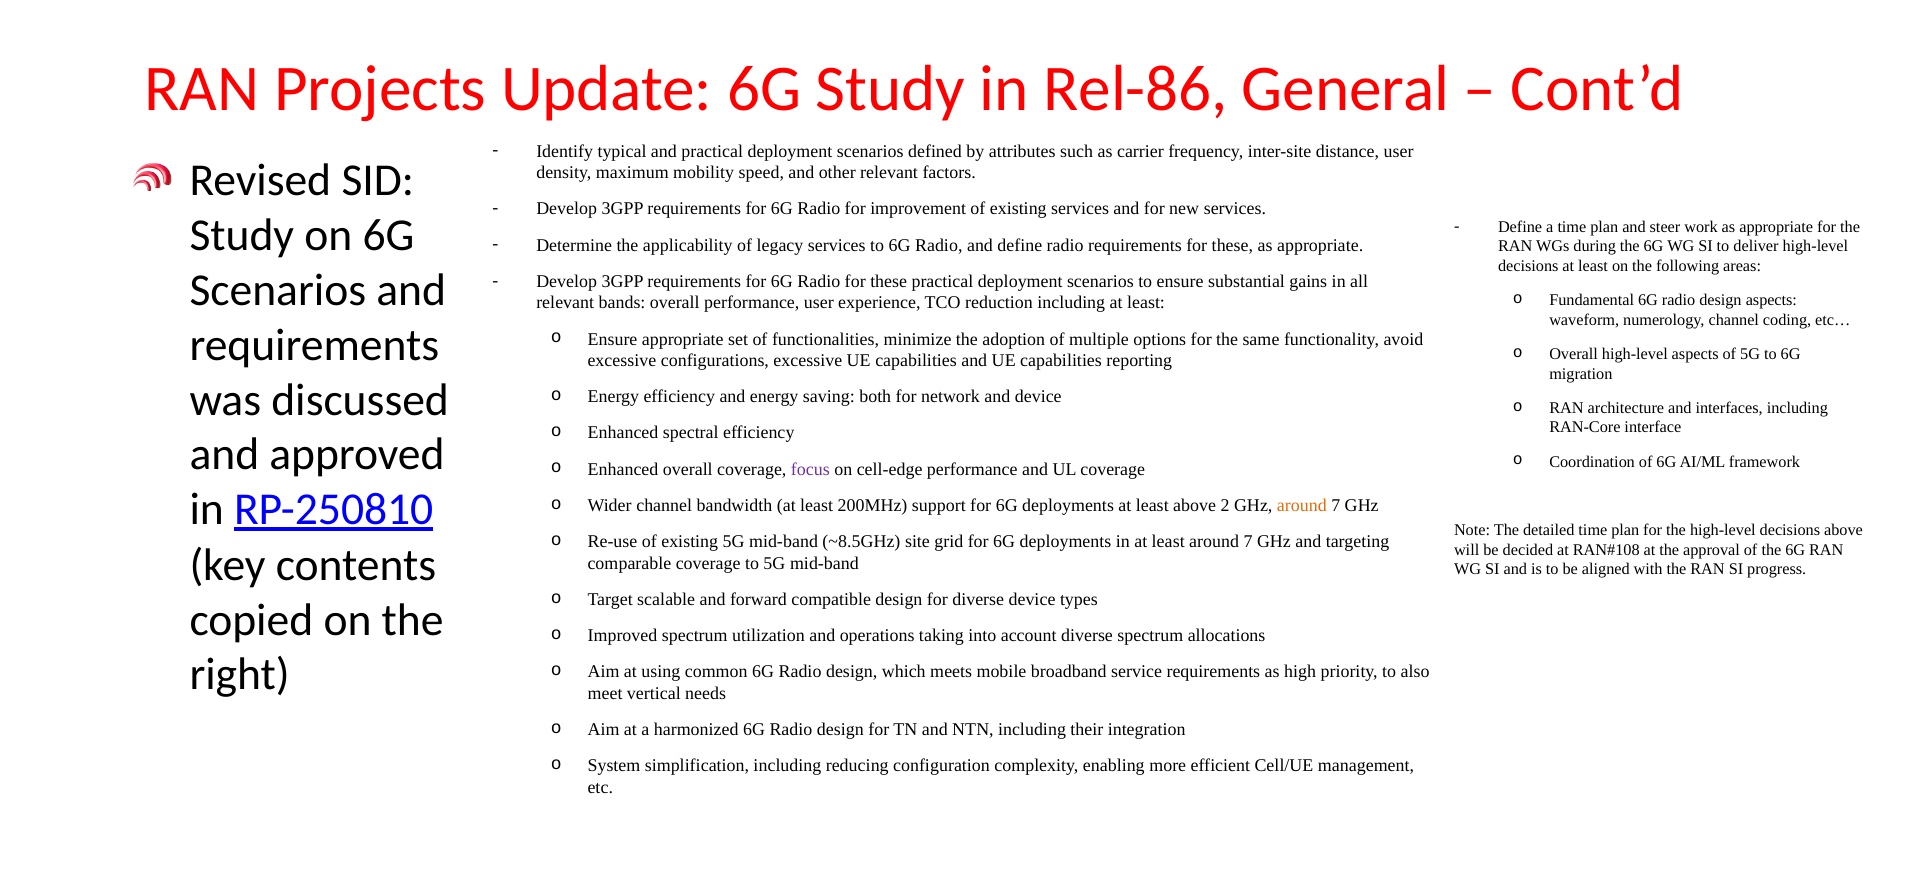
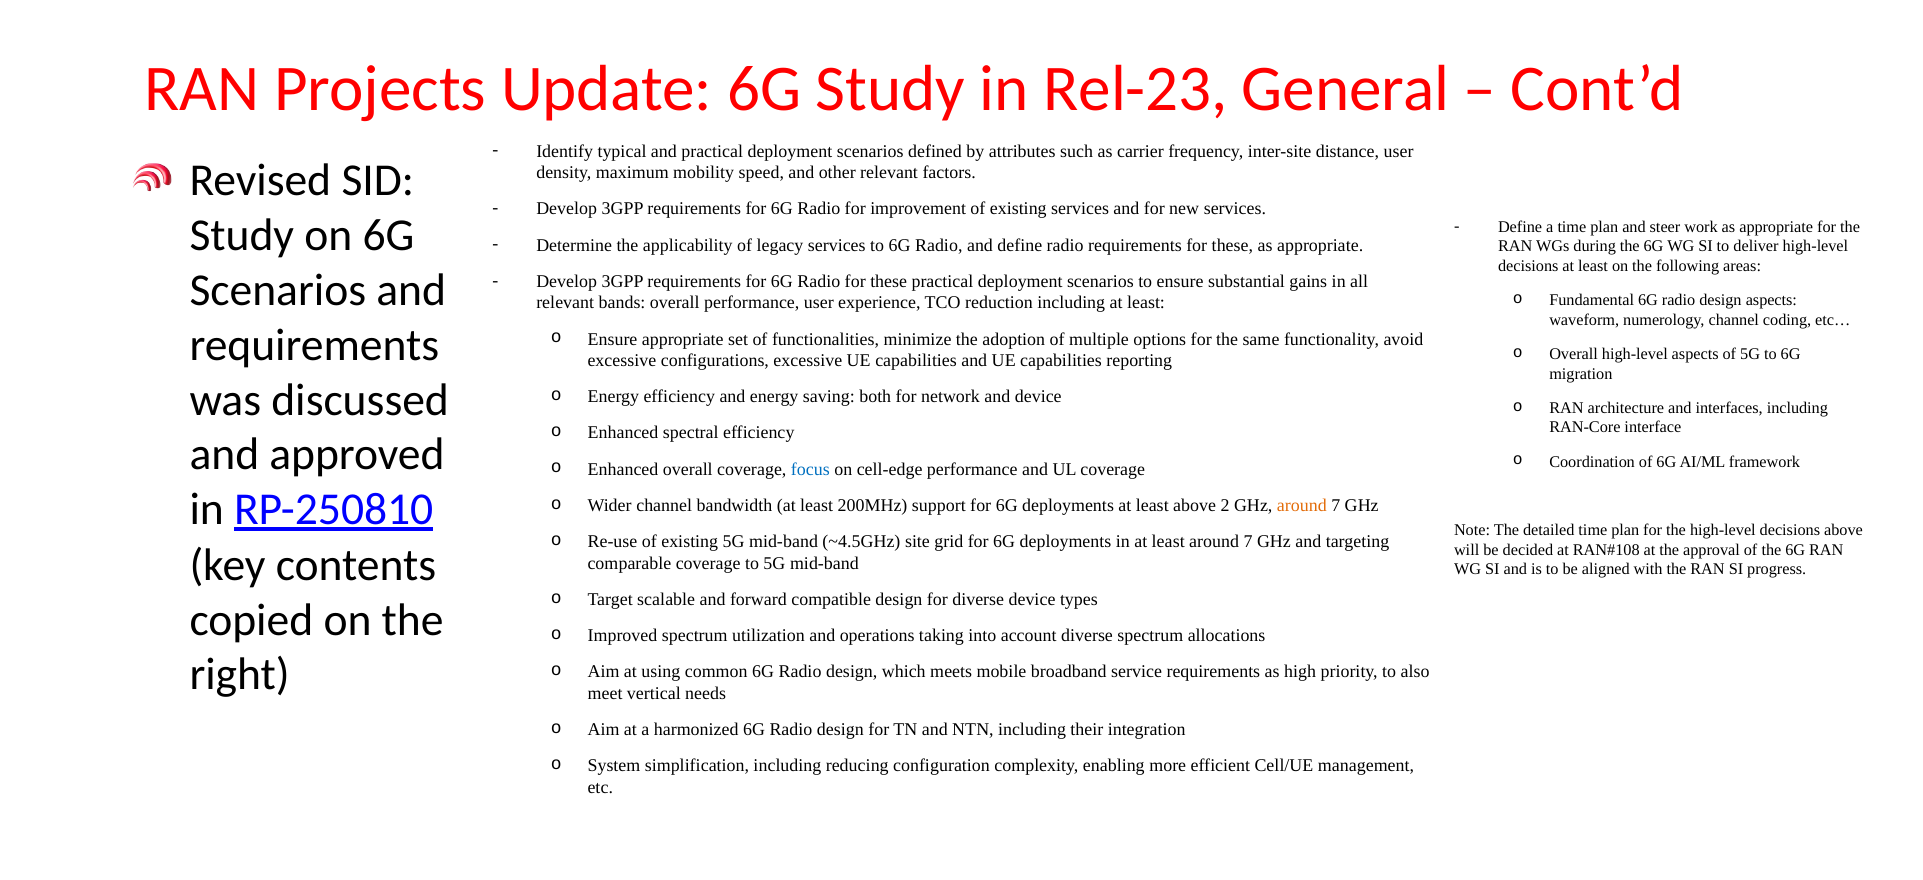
Rel-86: Rel-86 -> Rel-23
focus colour: purple -> blue
~8.5GHz: ~8.5GHz -> ~4.5GHz
